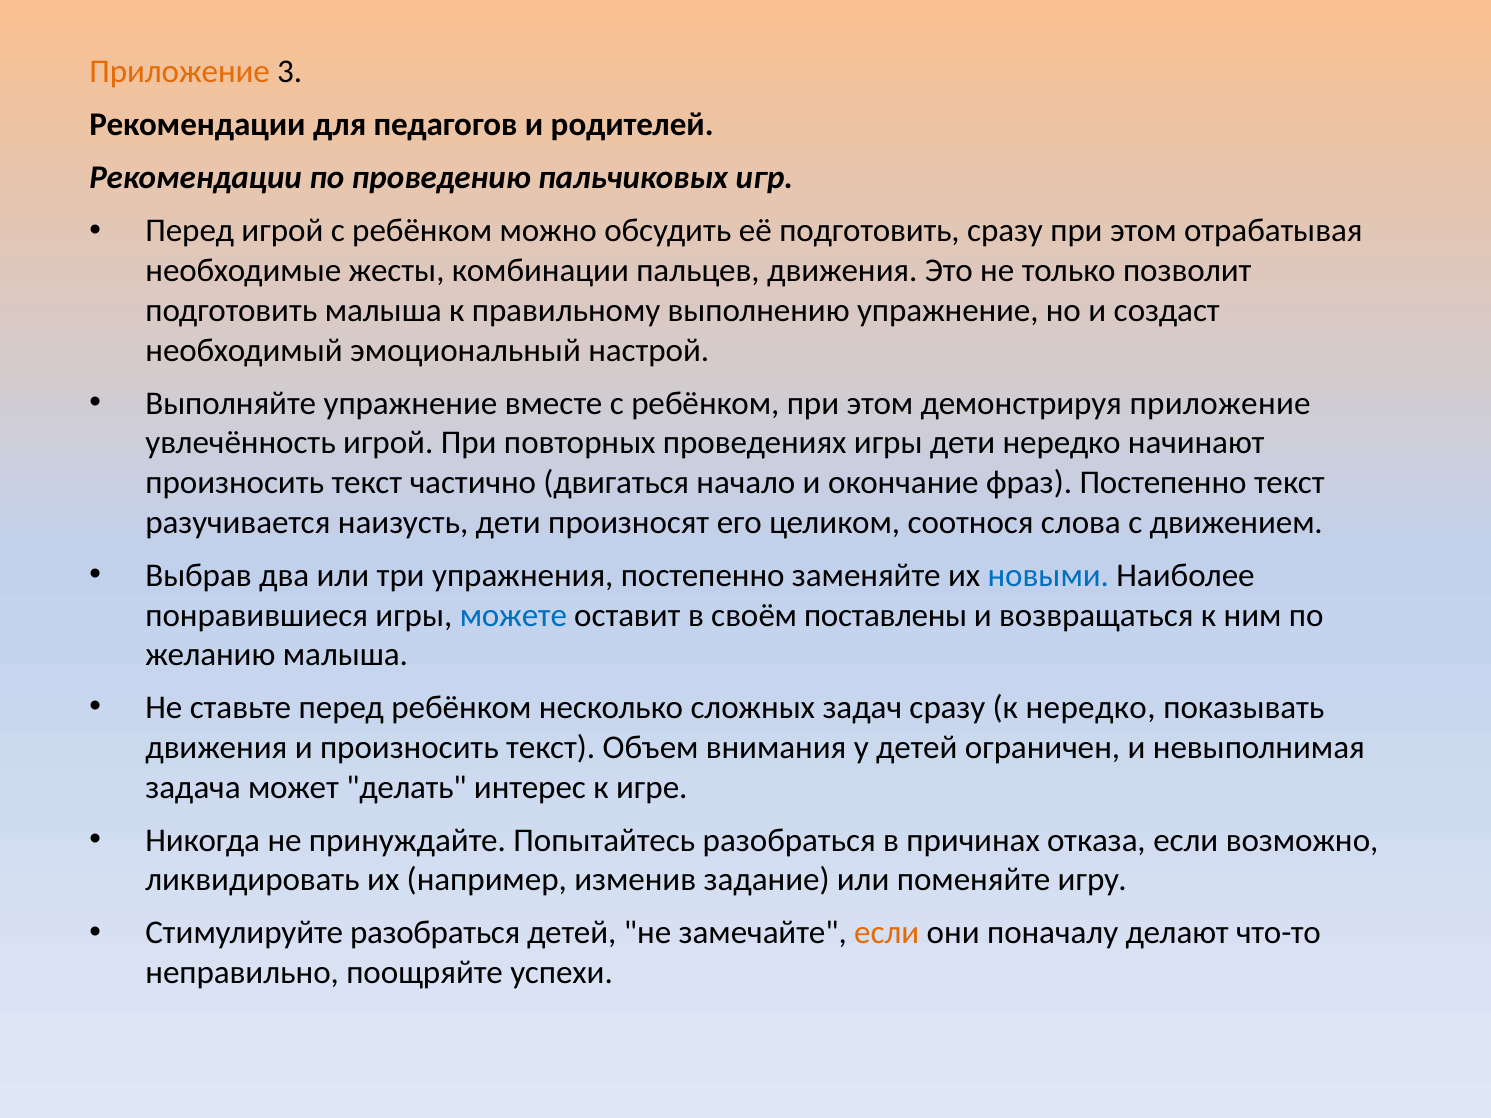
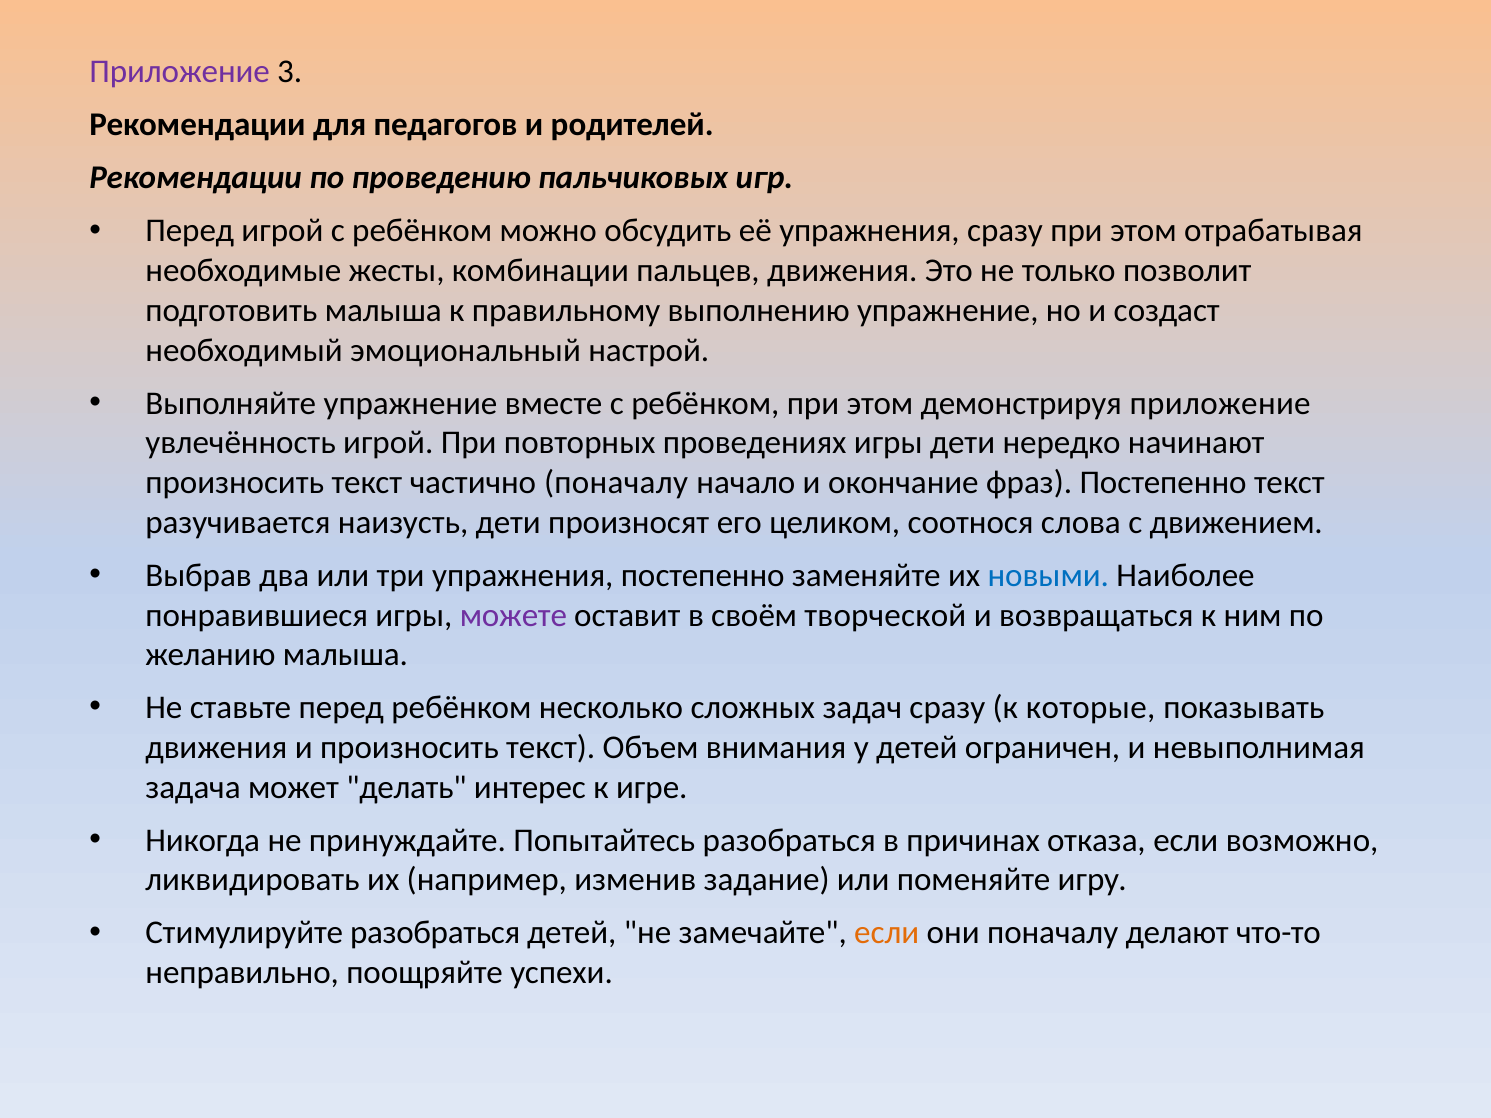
Приложение at (180, 72) colour: orange -> purple
её подготовить: подготовить -> упражнения
частично двигаться: двигаться -> поначалу
можете colour: blue -> purple
поставлены: поставлены -> творческой
к нередко: нередко -> которые
